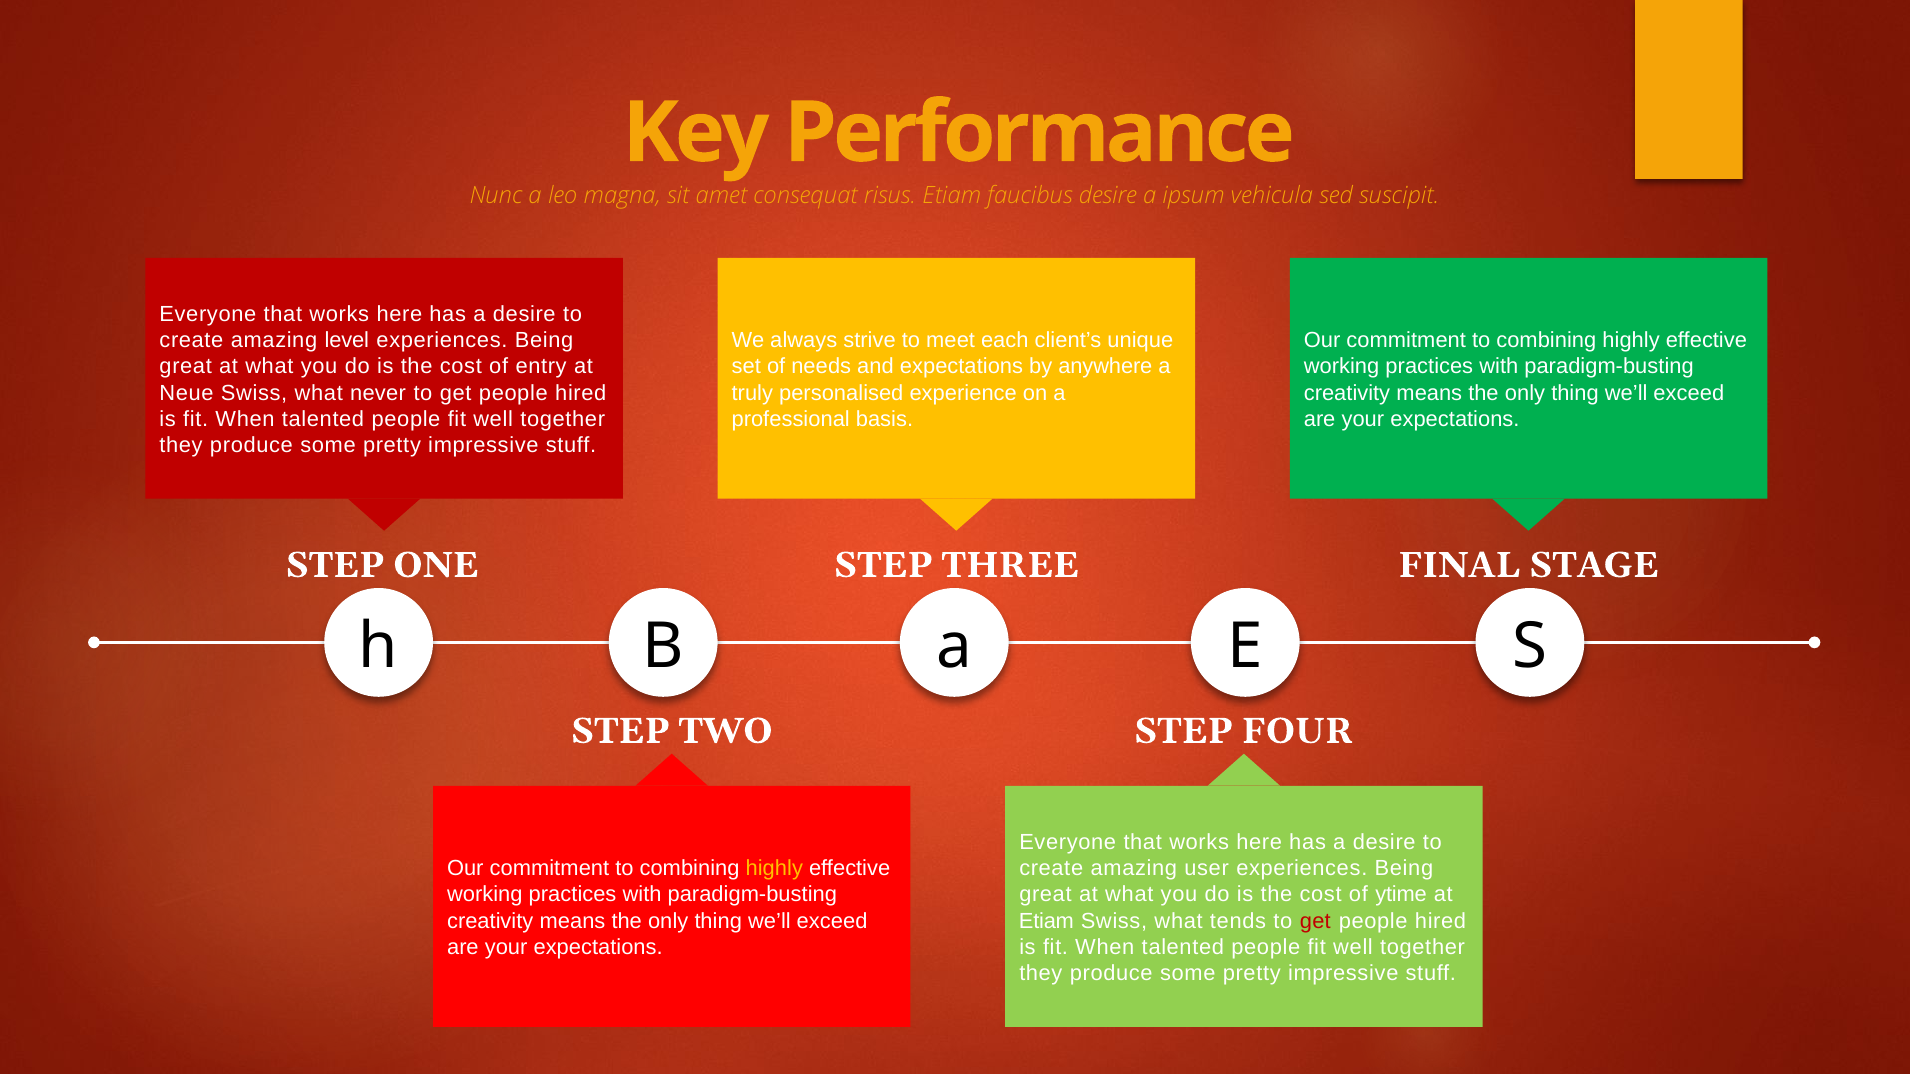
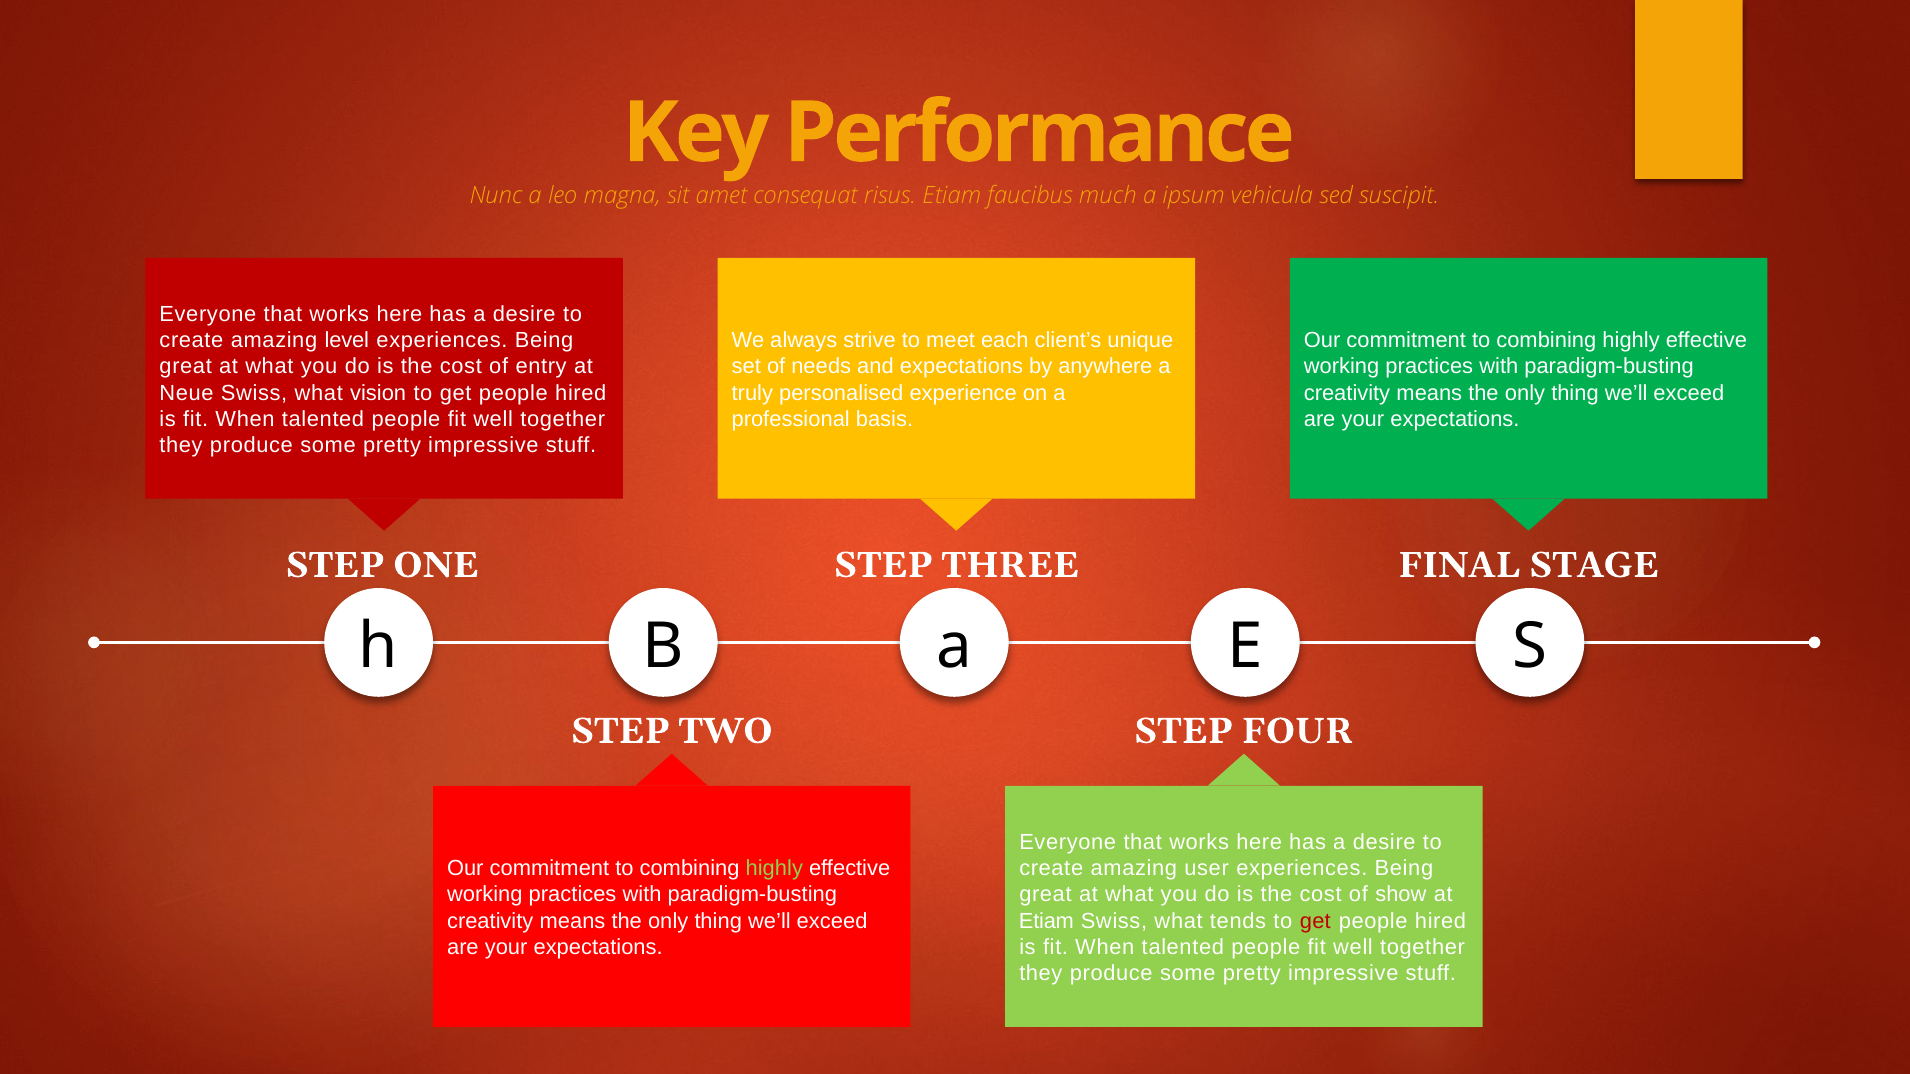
faucibus desire: desire -> much
never: never -> vision
highly at (774, 869) colour: yellow -> light green
ytime: ytime -> show
